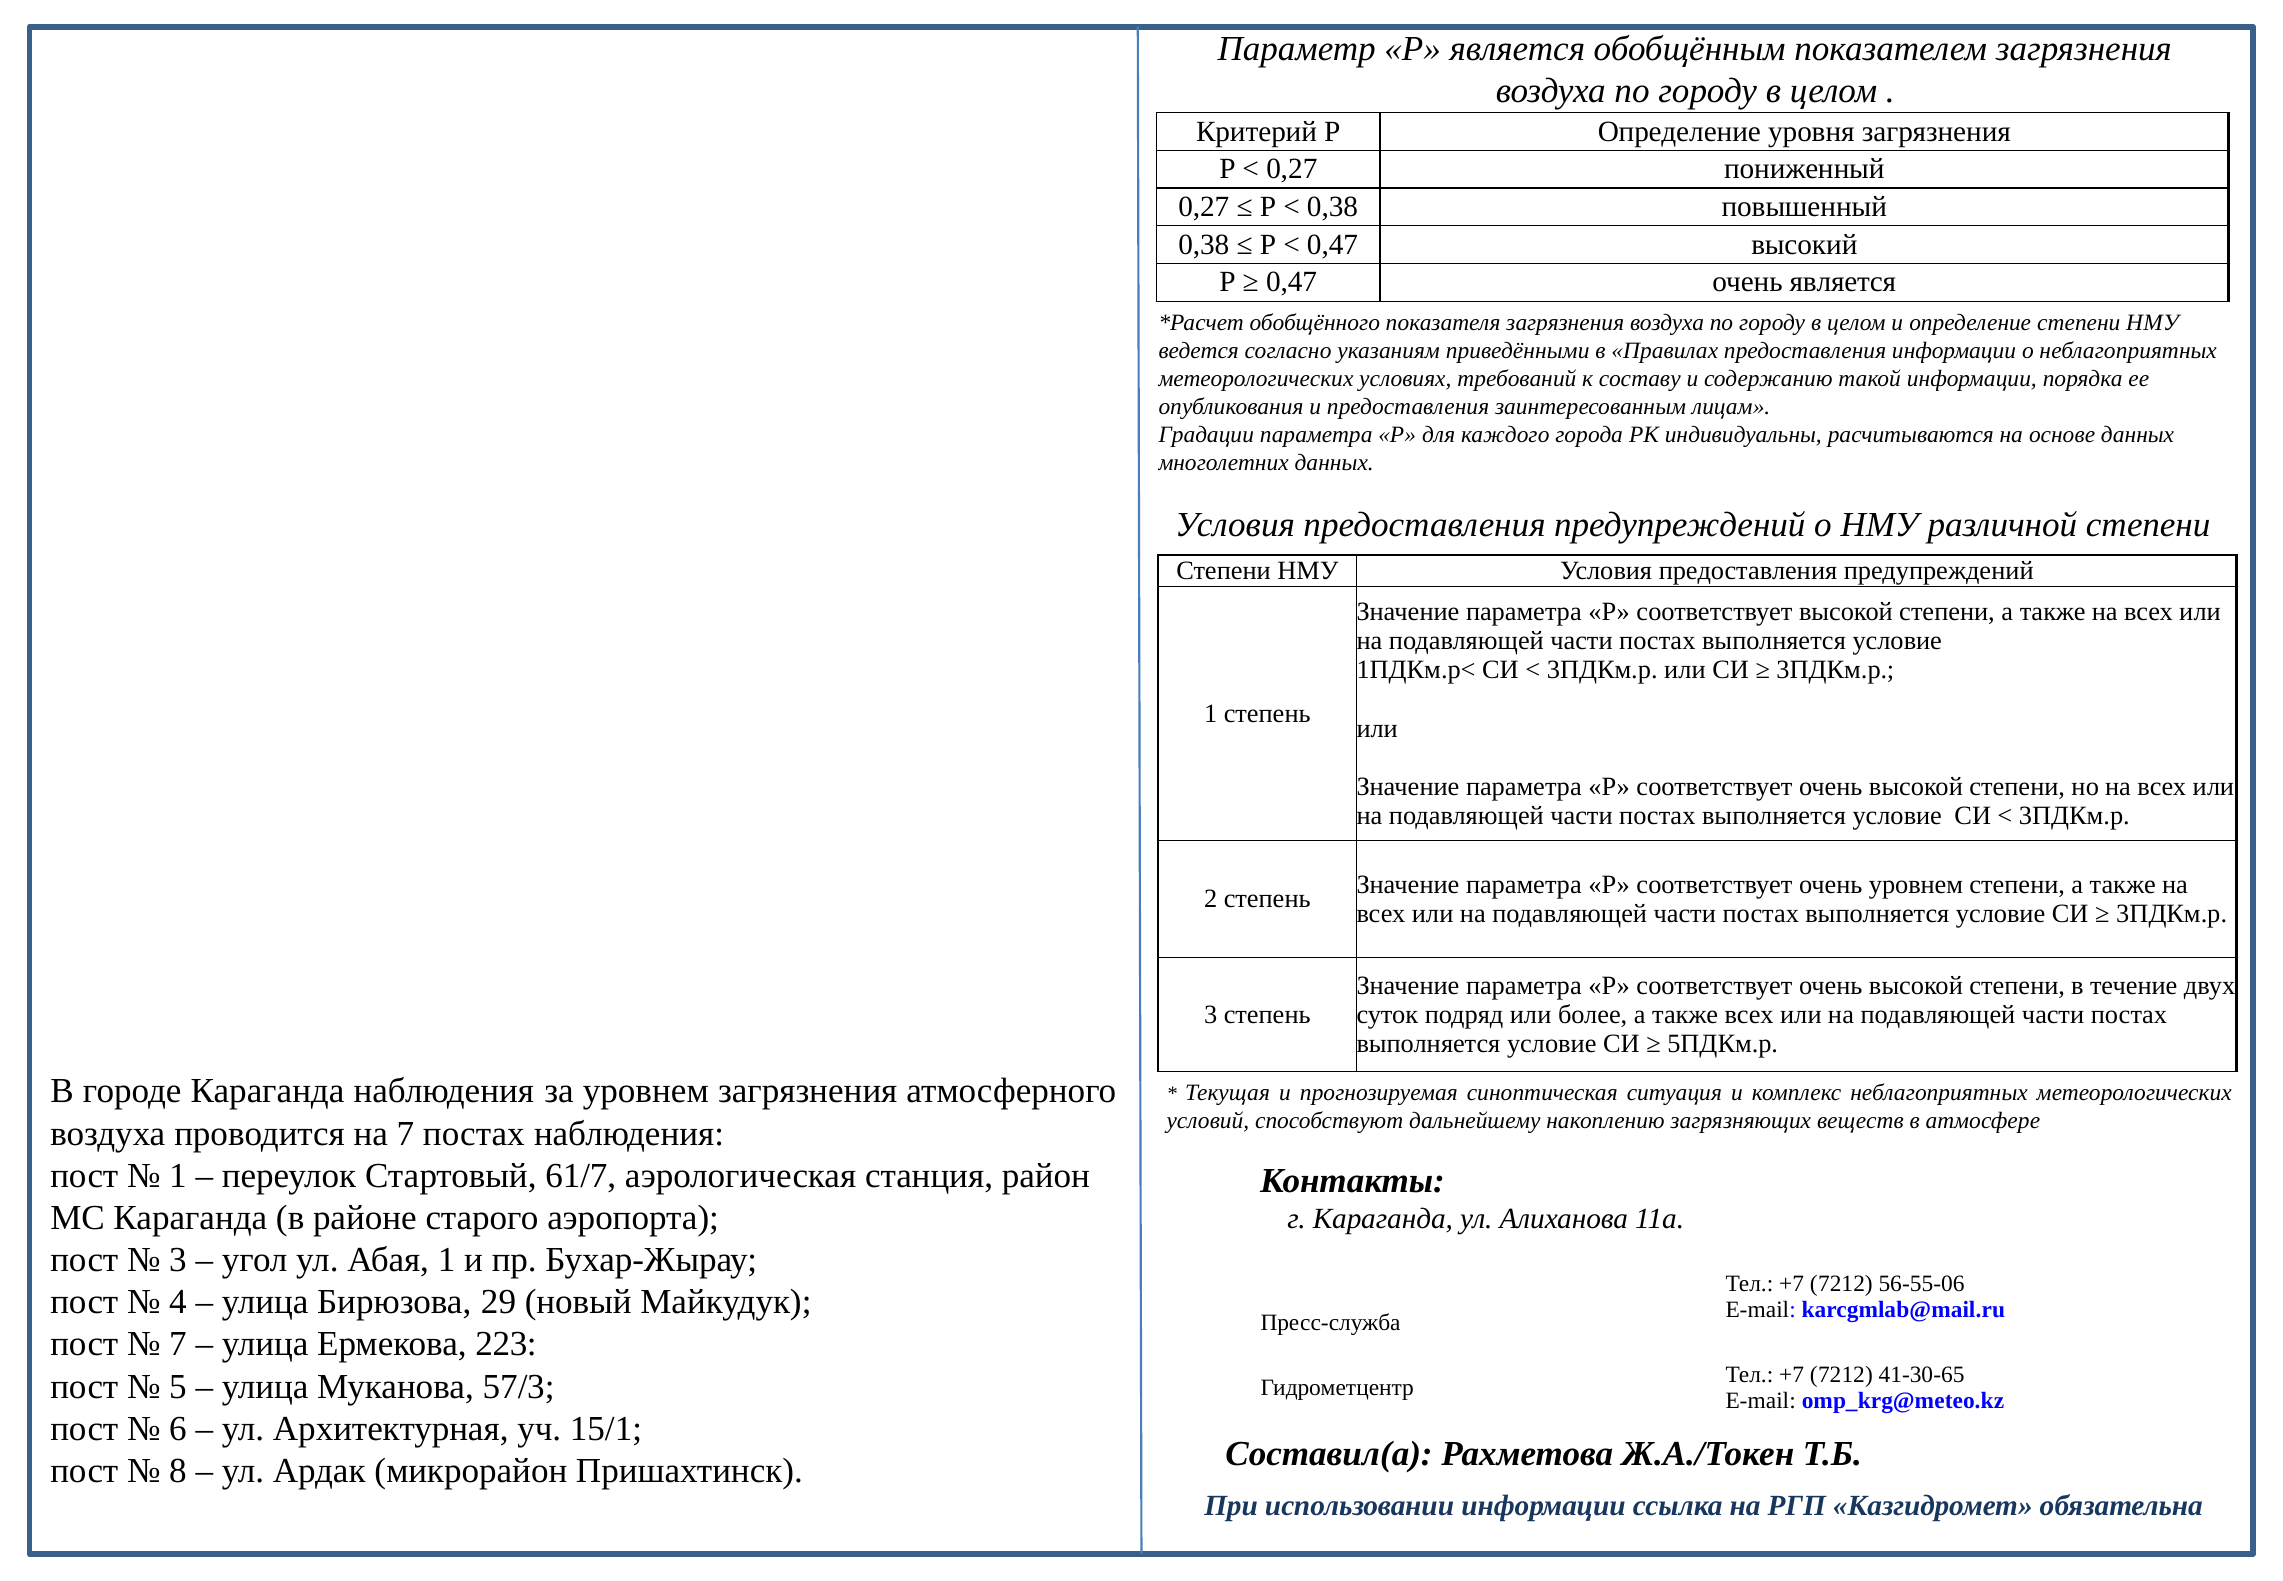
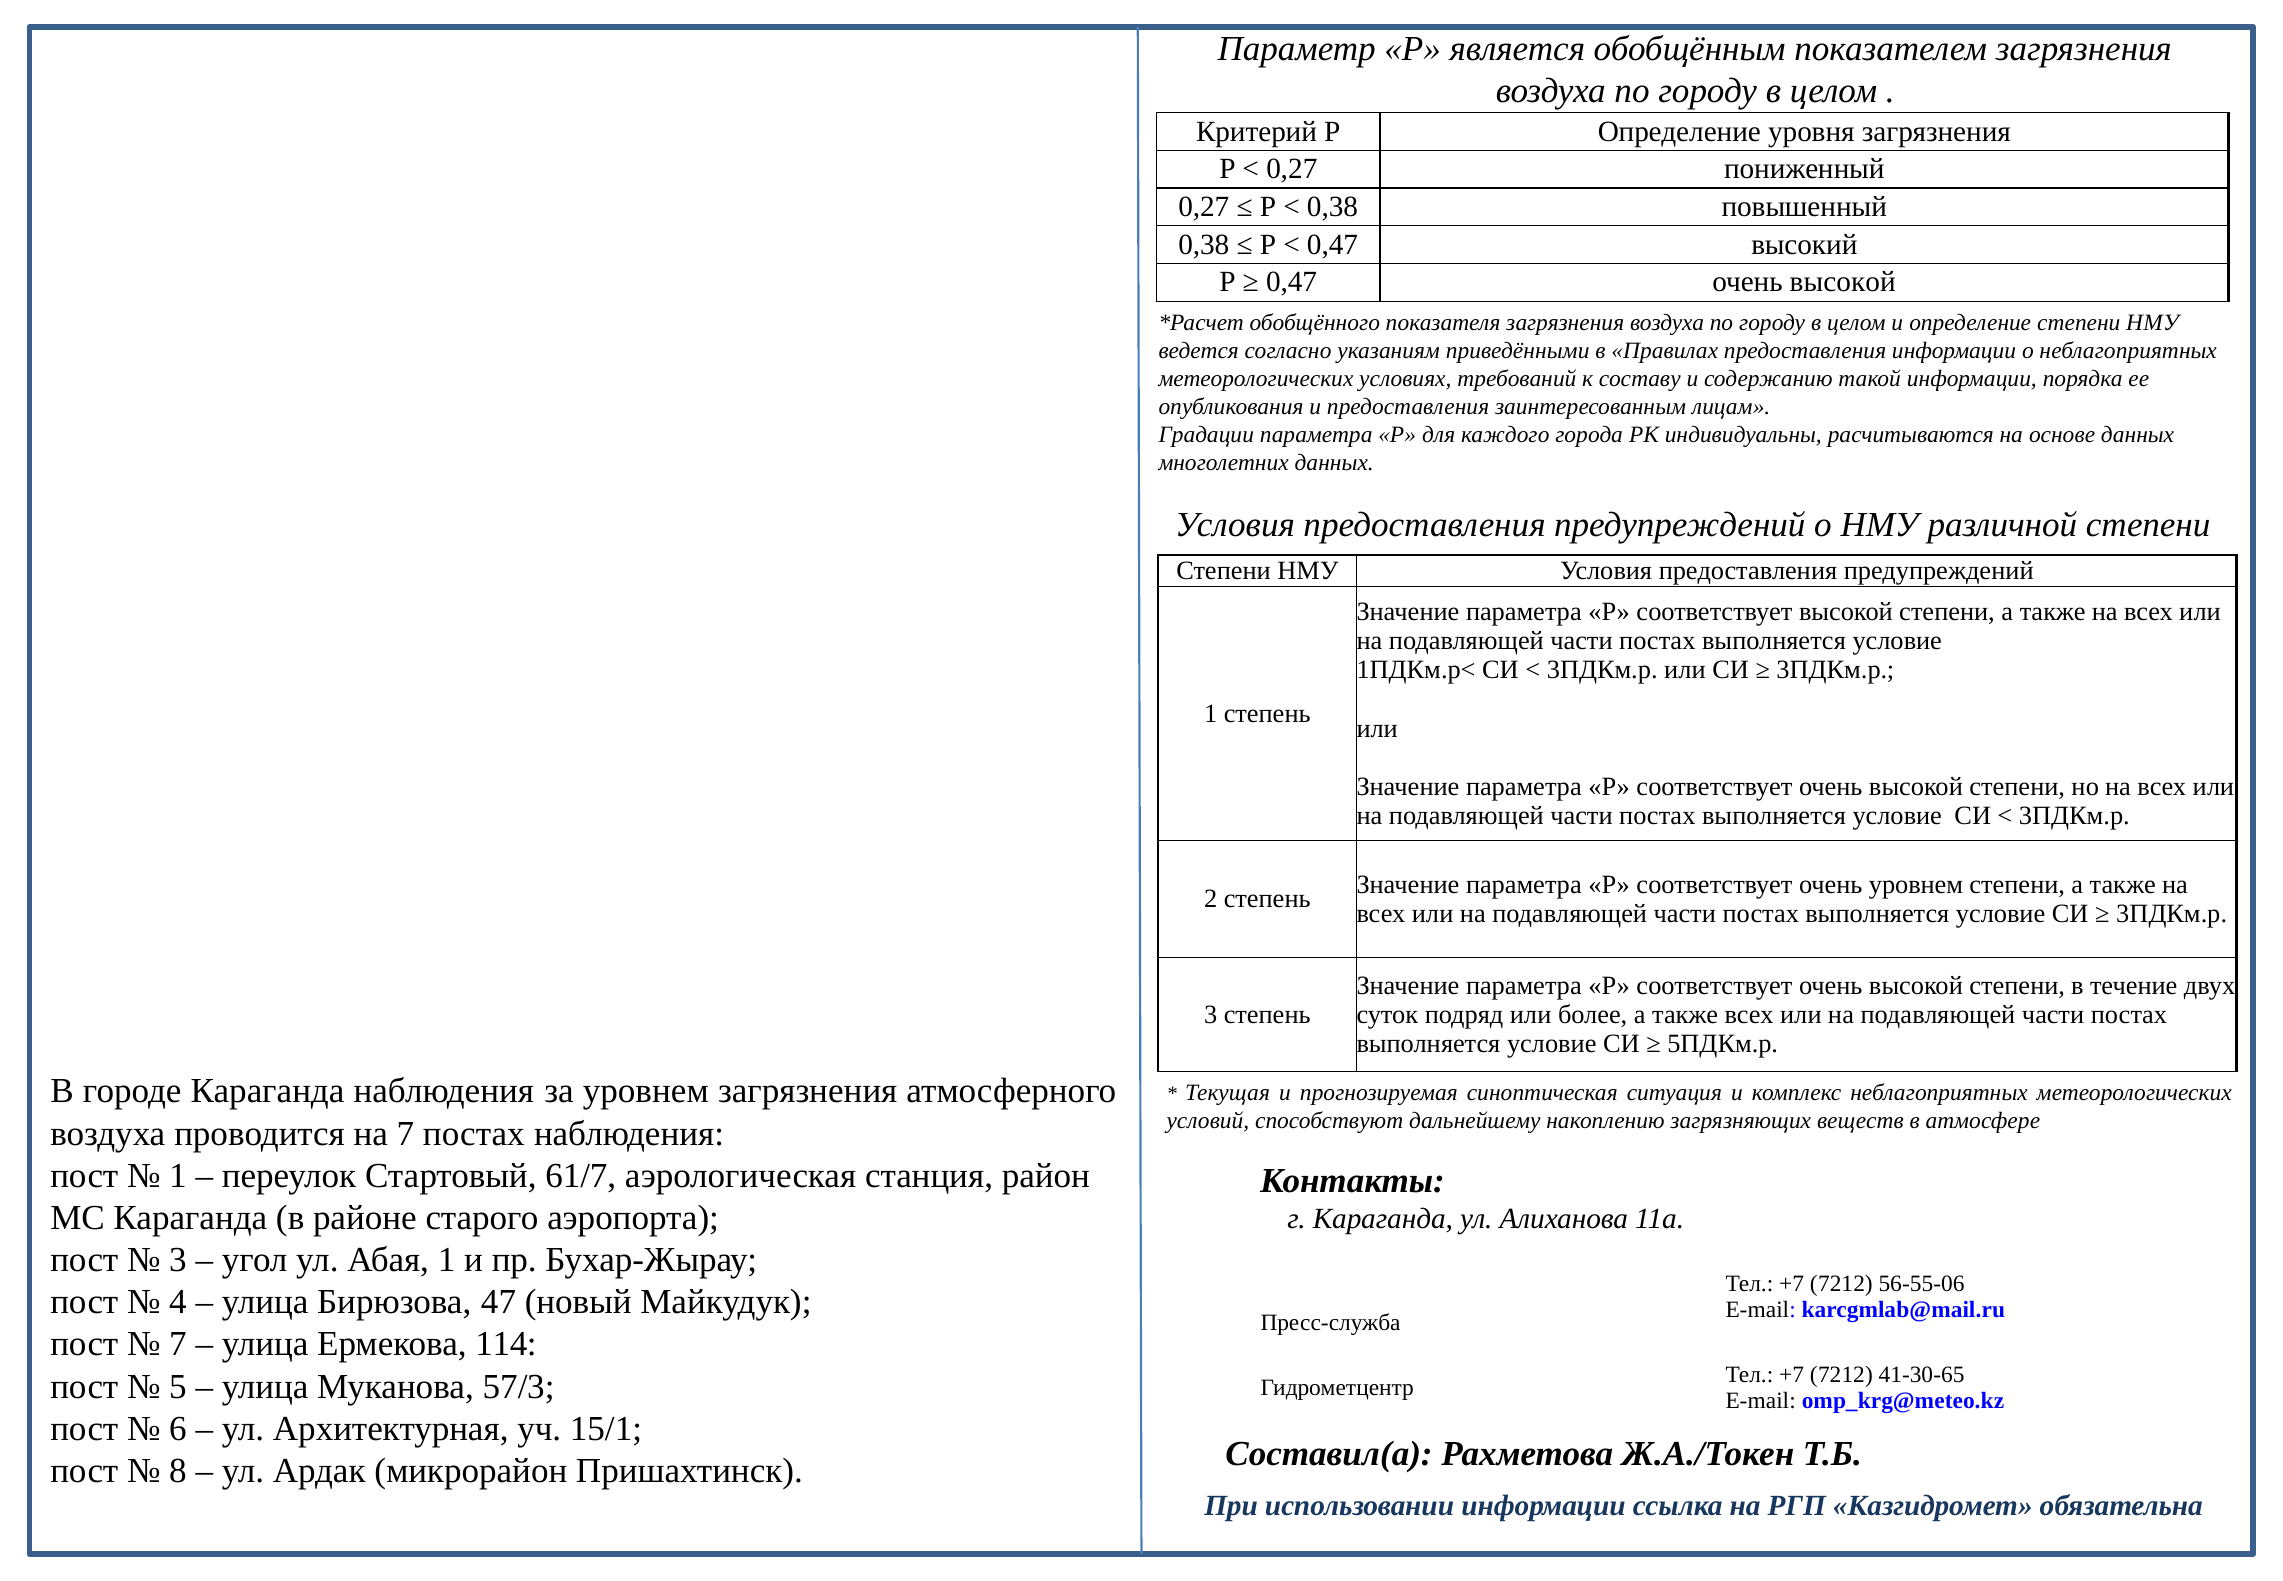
0,47 очень является: является -> высокой
29: 29 -> 47
223: 223 -> 114
